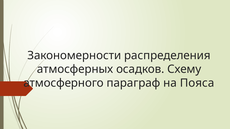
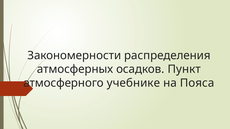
Схему: Схему -> Пункт
параграф: параграф -> учебнике
